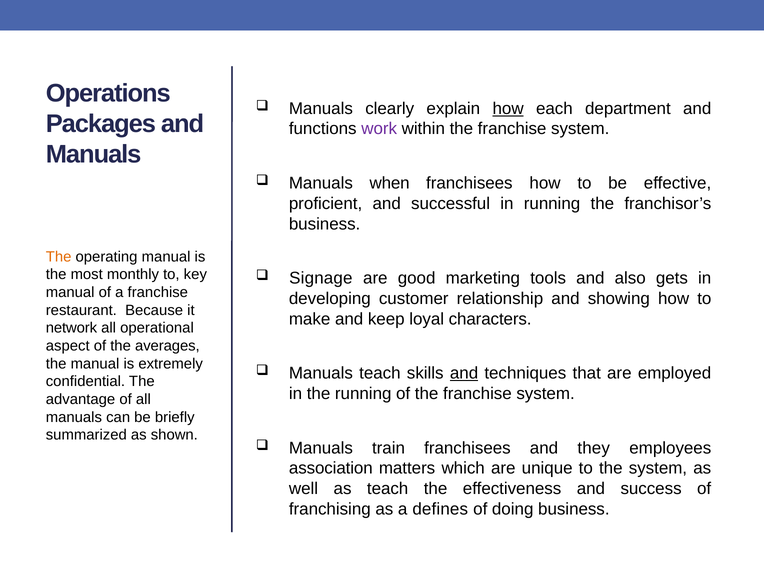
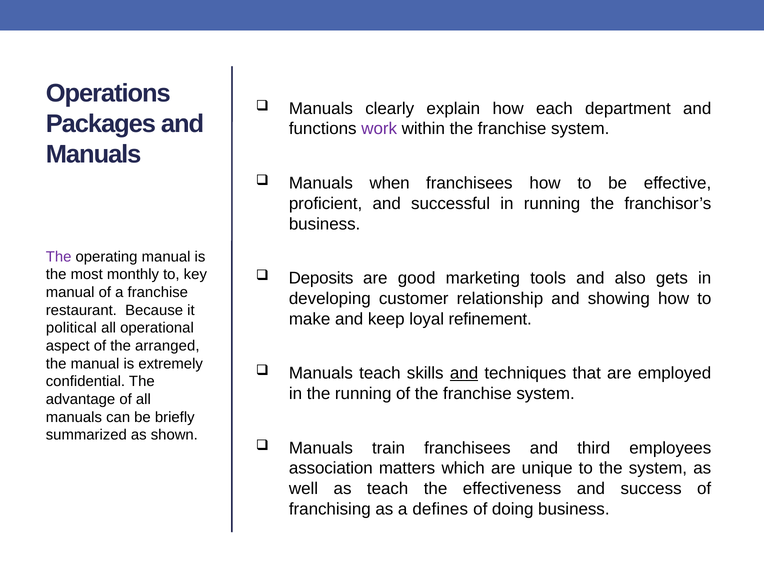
how at (508, 109) underline: present -> none
The at (59, 257) colour: orange -> purple
Signage: Signage -> Deposits
characters: characters -> refinement
network: network -> political
averages: averages -> arranged
they: they -> third
